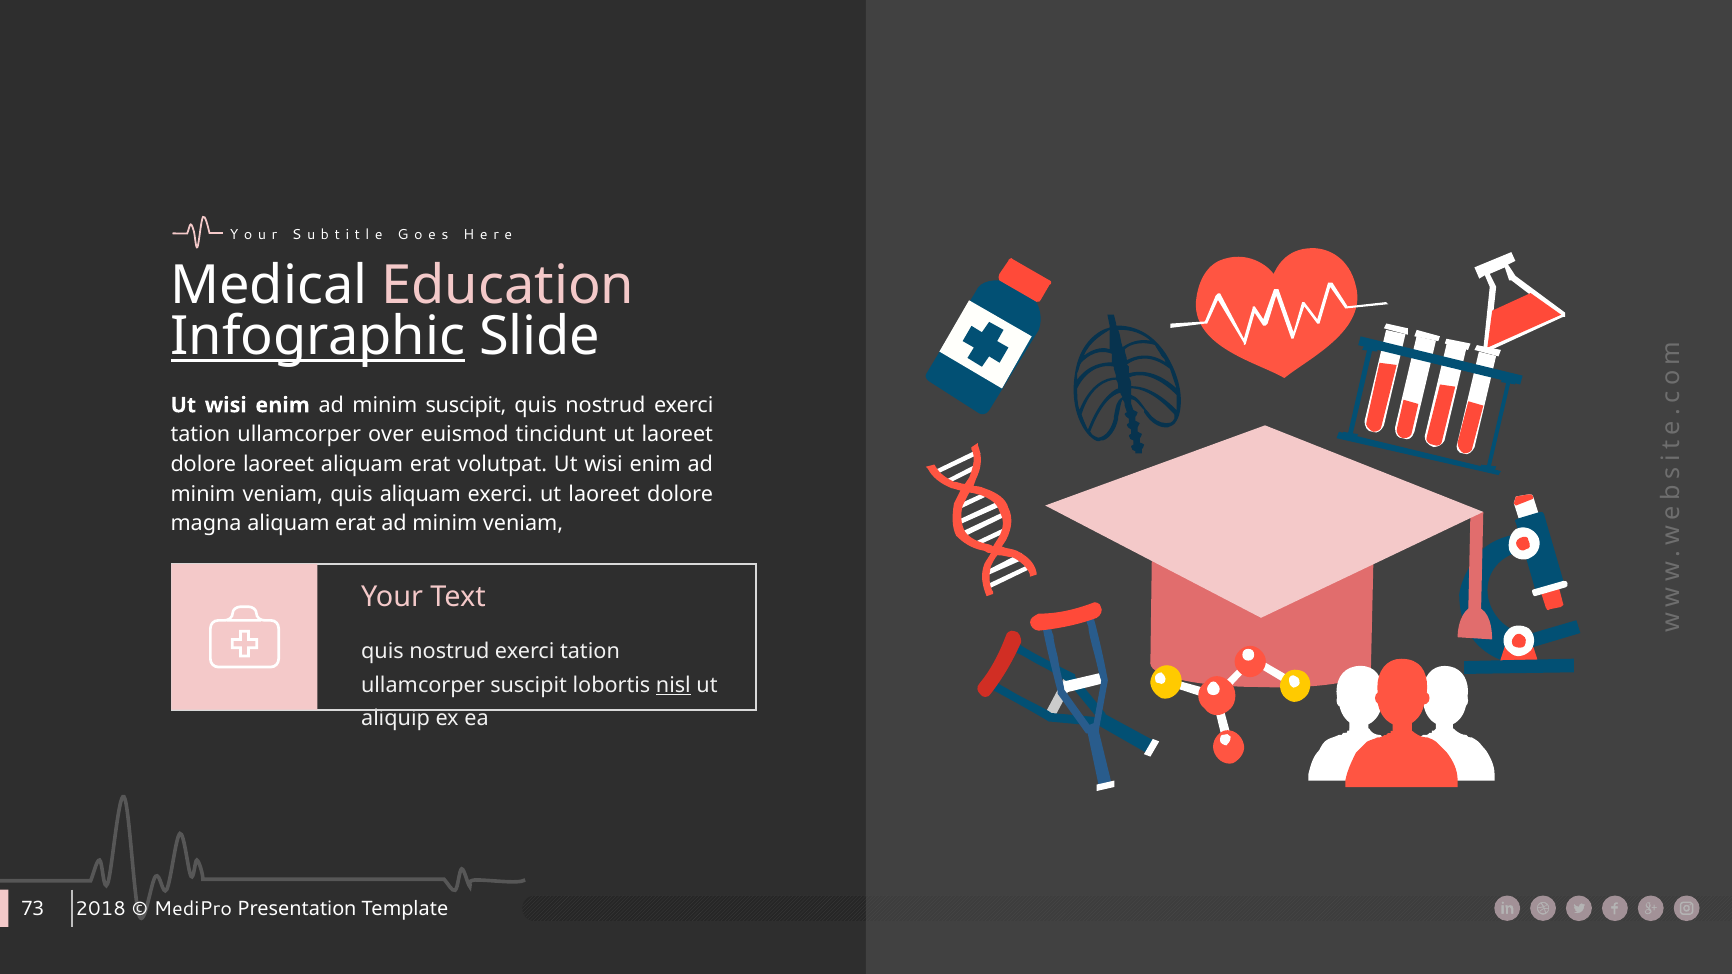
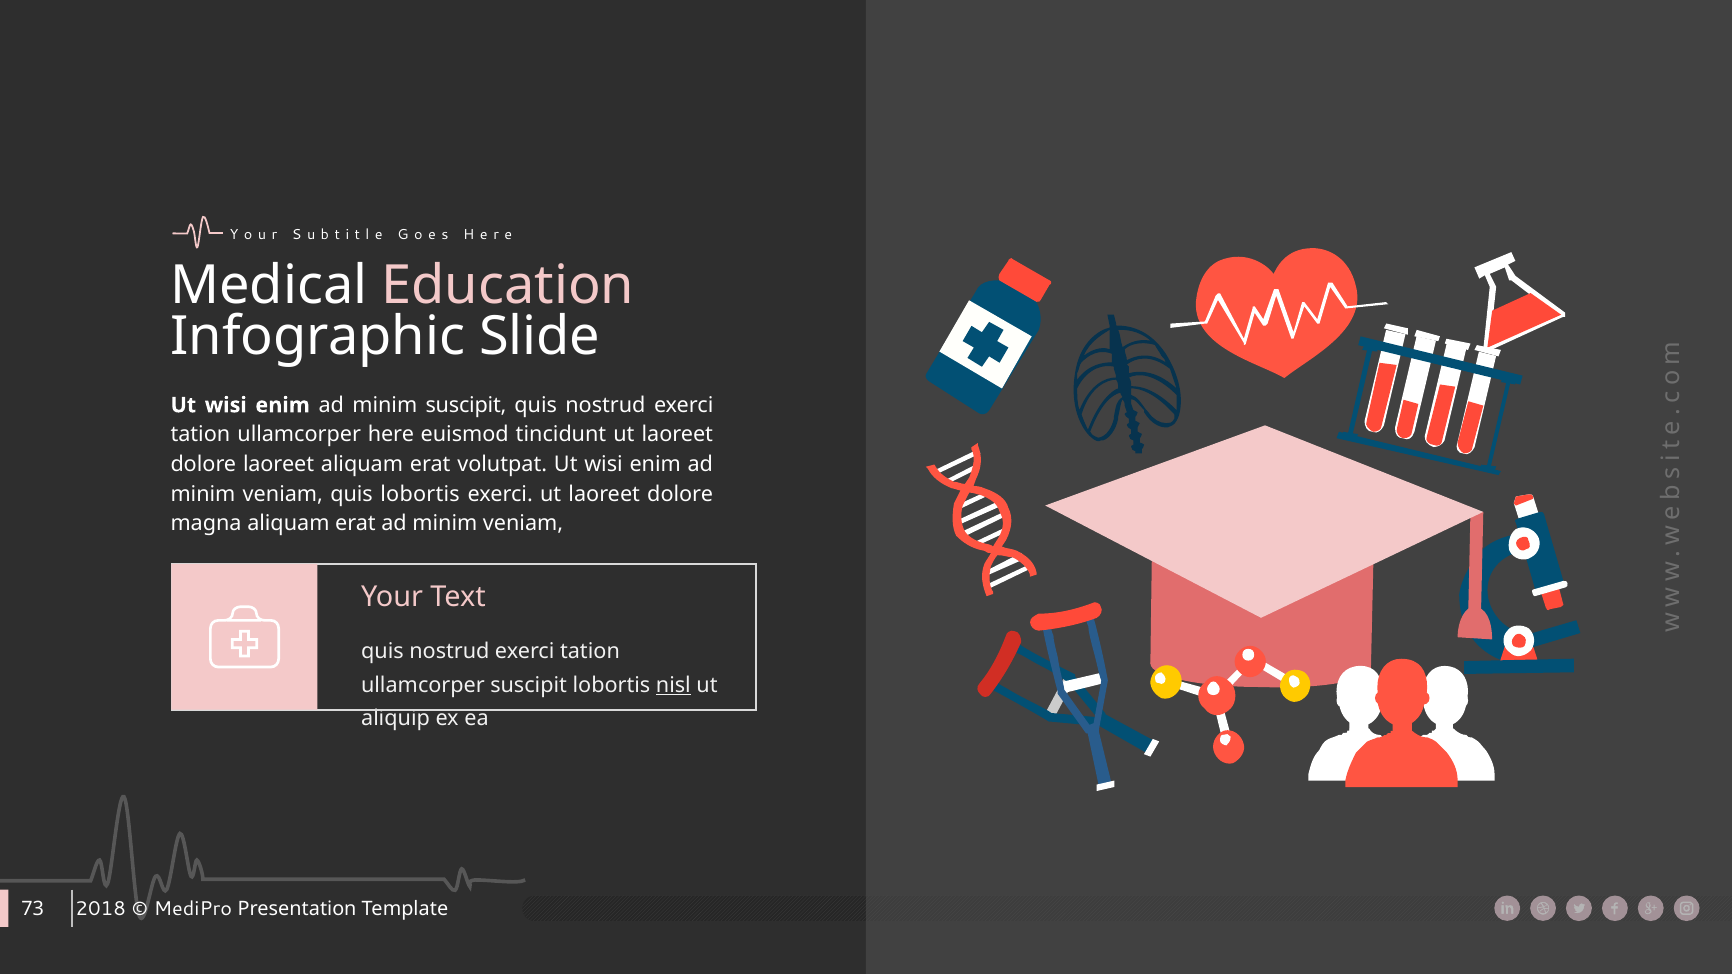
Infographic underline: present -> none
over: over -> here
quis aliquam: aliquam -> lobortis
